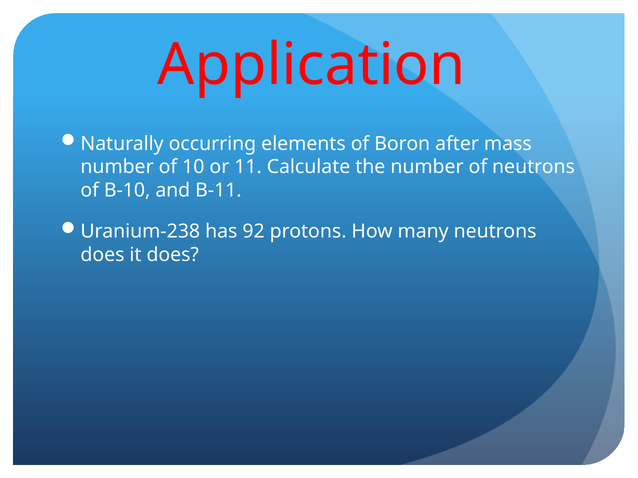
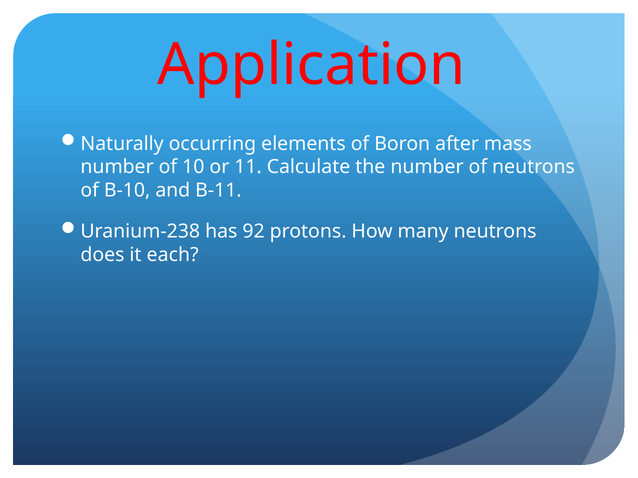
it does: does -> each
